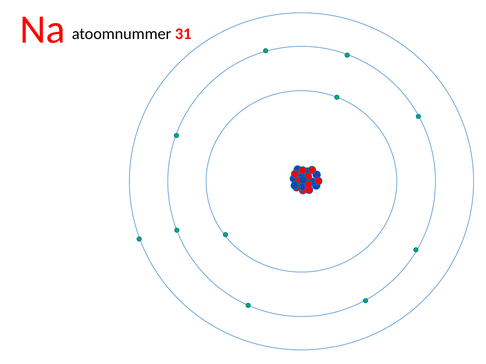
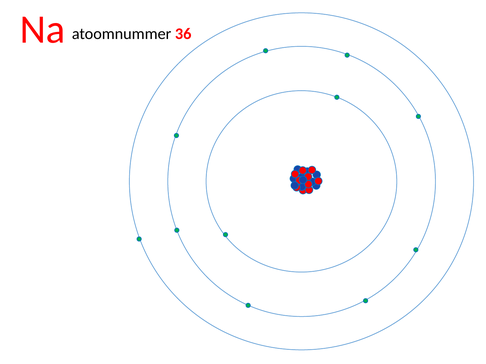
31: 31 -> 36
